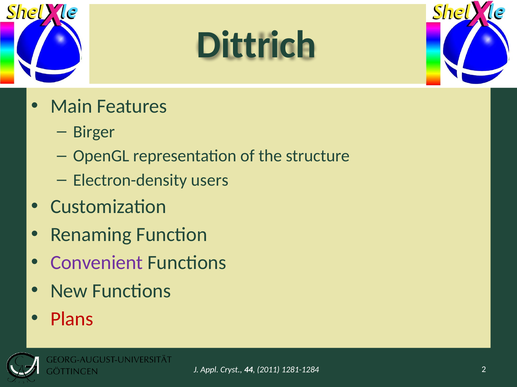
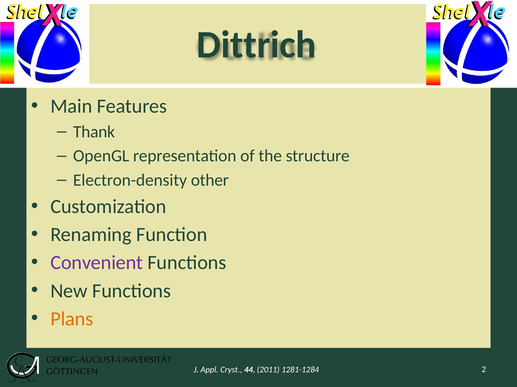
Birger: Birger -> Thank
users: users -> other
Plans colour: red -> orange
